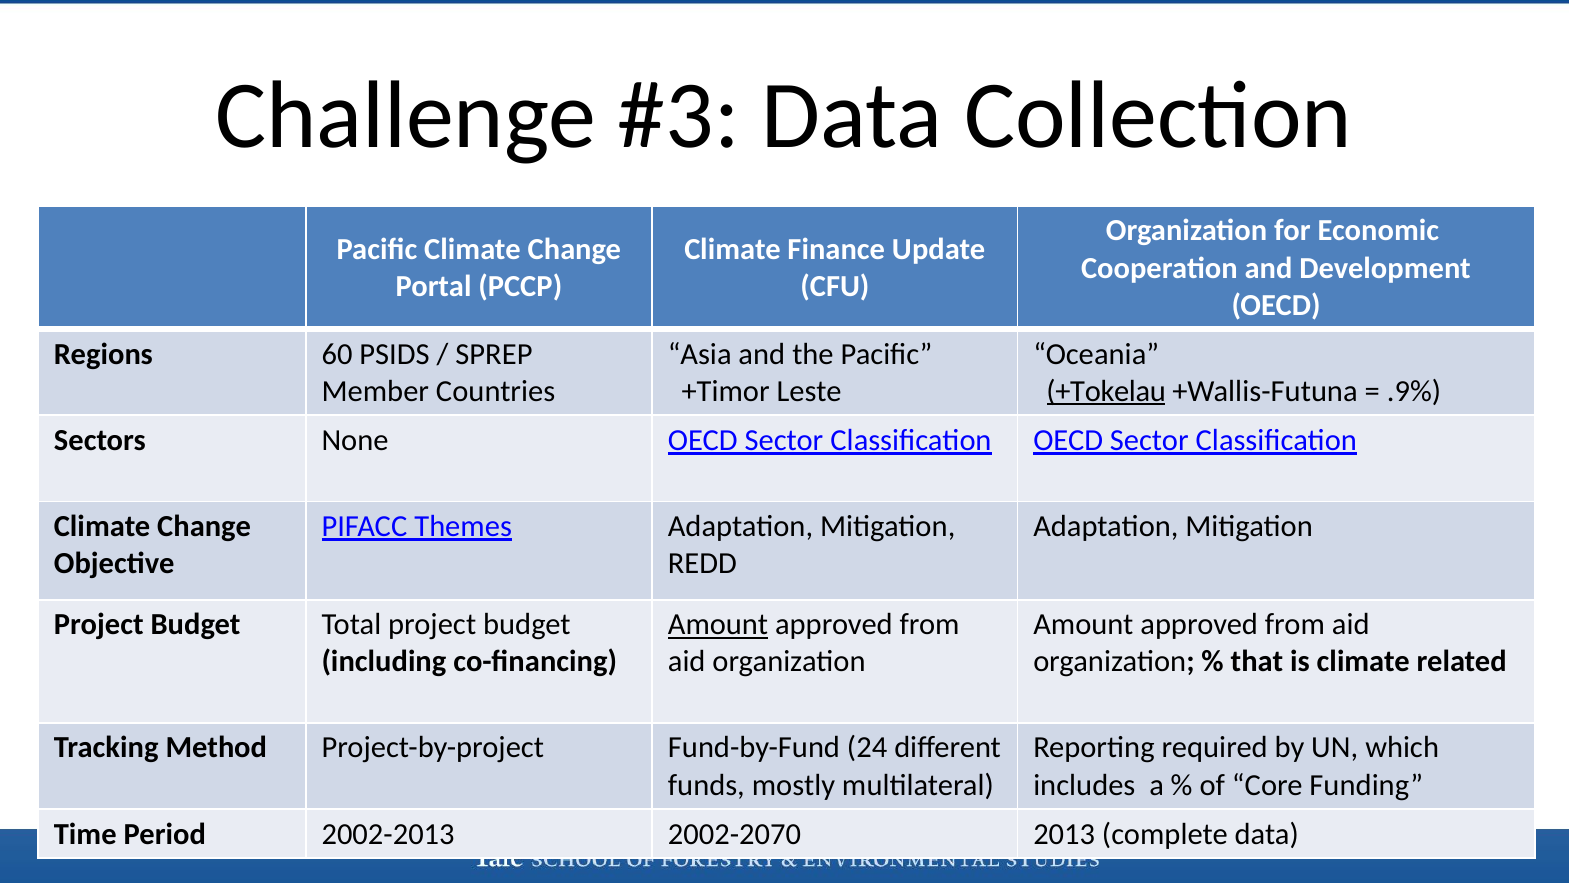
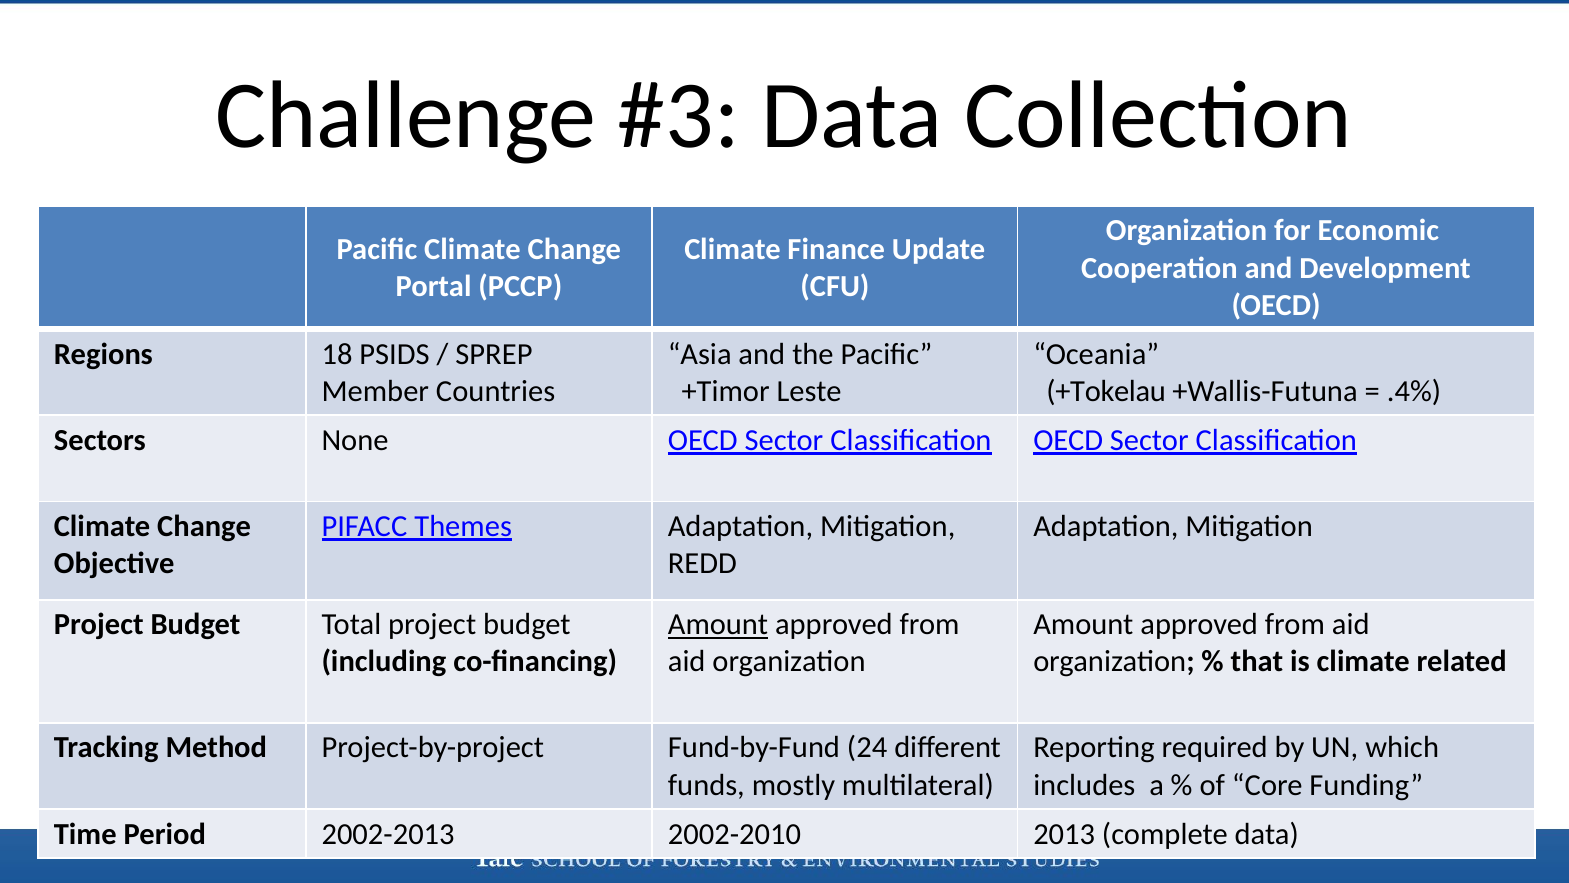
60: 60 -> 18
+Tokelau underline: present -> none
.9%: .9% -> .4%
2002-2070: 2002-2070 -> 2002-2010
